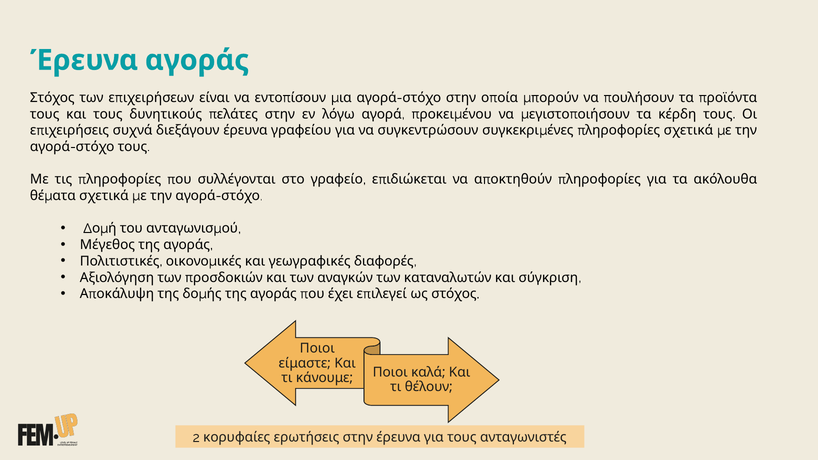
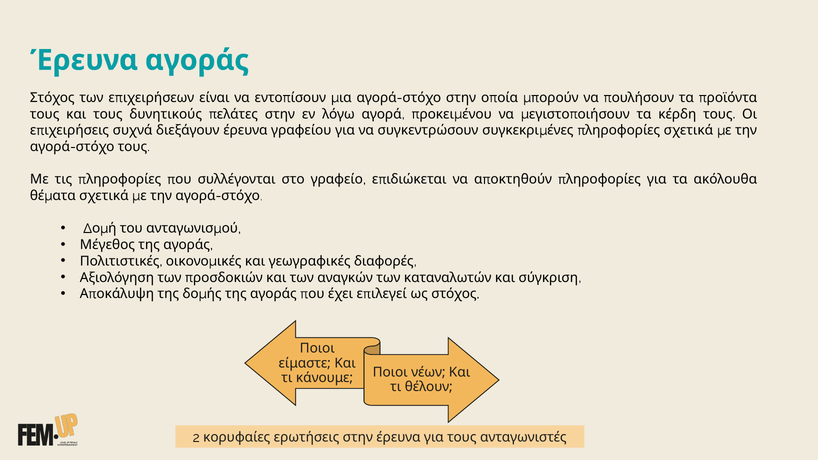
καλά: καλά -> νέων
